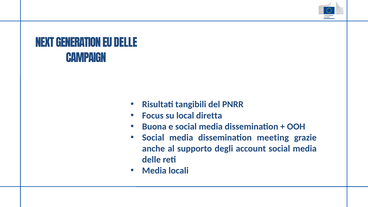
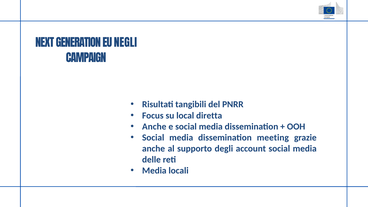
EU DELLE: DELLE -> NEGLI
Buona at (154, 127): Buona -> Anche
